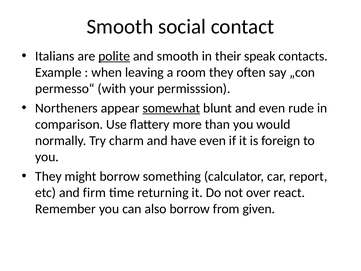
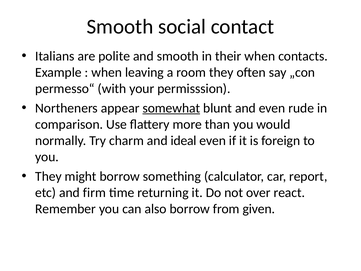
polite underline: present -> none
their speak: speak -> when
have: have -> ideal
